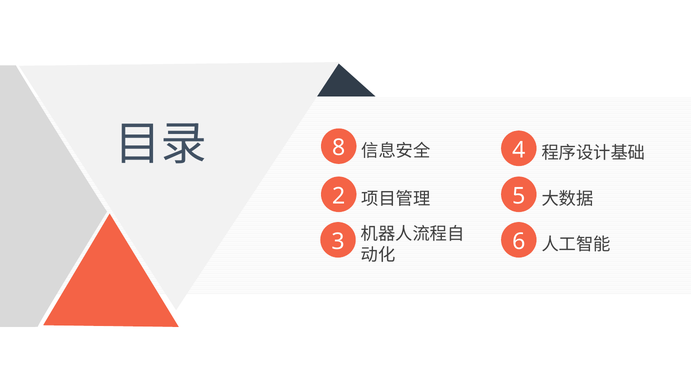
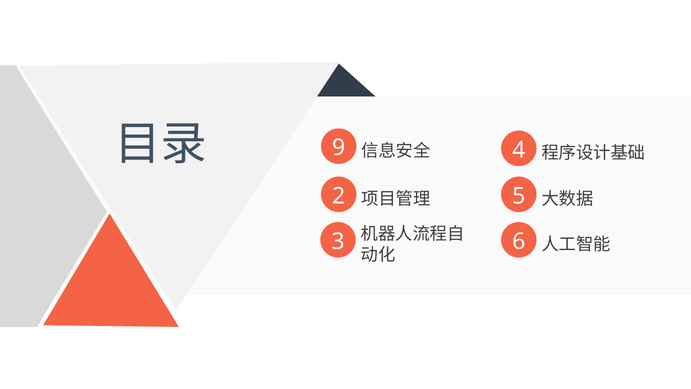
8: 8 -> 9
